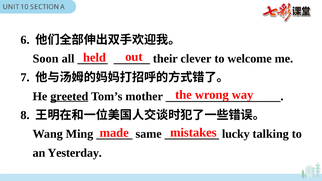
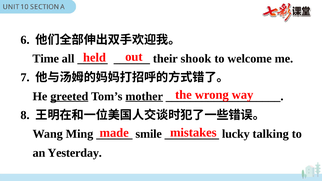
Soon: Soon -> Time
clever: clever -> shook
mother underline: none -> present
same: same -> smile
